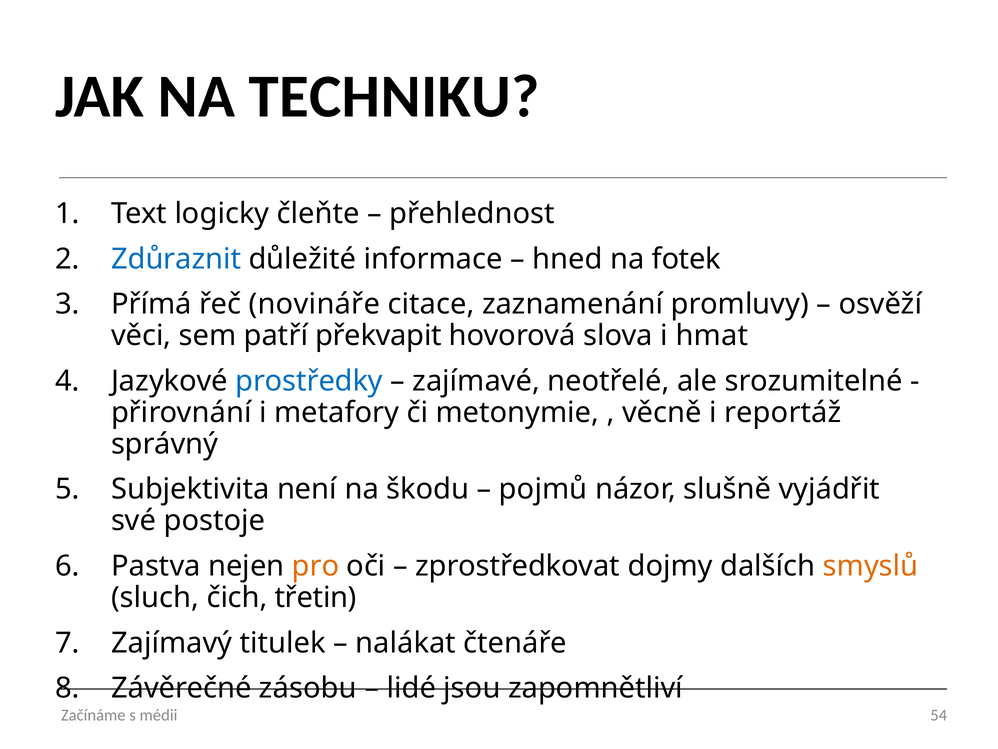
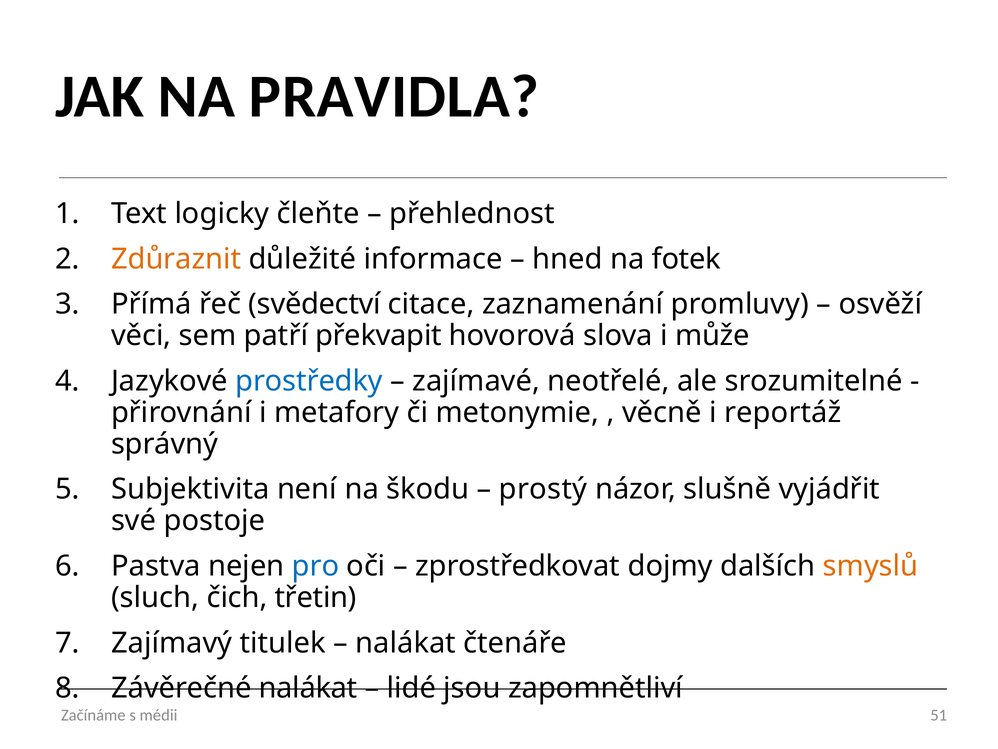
TECHNIKU: TECHNIKU -> PRAVIDLA
Zdůraznit colour: blue -> orange
novináře: novináře -> svědectví
hmat: hmat -> může
pojmů: pojmů -> prostý
pro colour: orange -> blue
Závěrečné zásobu: zásobu -> nalákat
54: 54 -> 51
